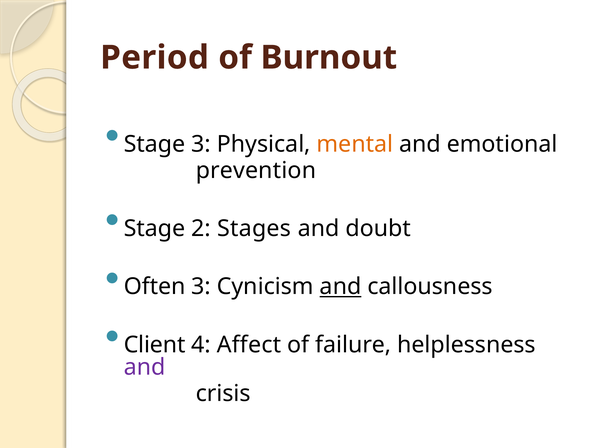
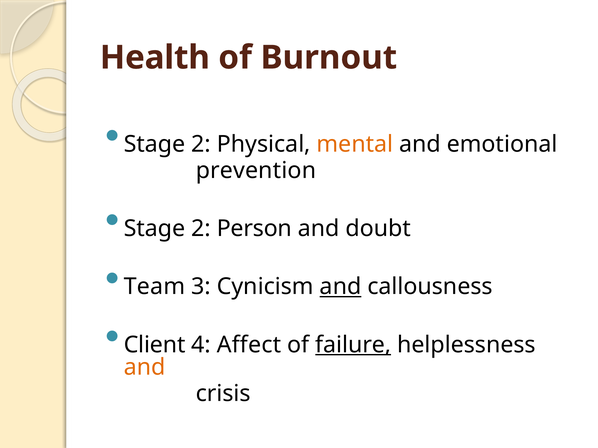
Period: Period -> Health
3 at (201, 144): 3 -> 2
Stages: Stages -> Person
Often: Often -> Team
failure underline: none -> present
and at (145, 368) colour: purple -> orange
